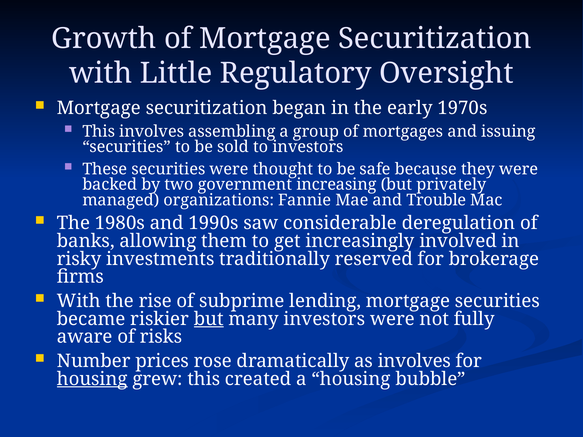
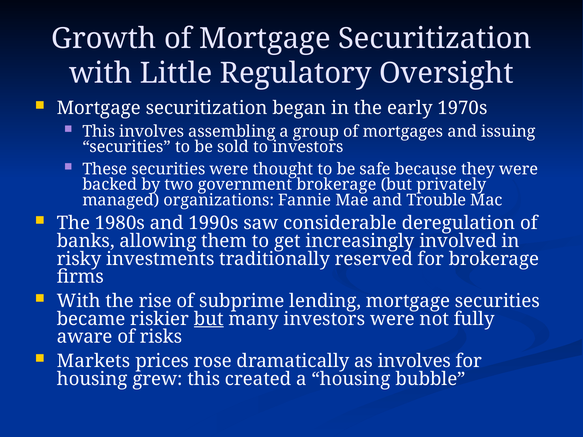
government increasing: increasing -> brokerage
Number: Number -> Markets
housing at (92, 379) underline: present -> none
